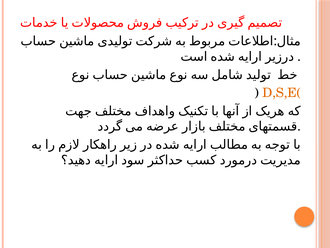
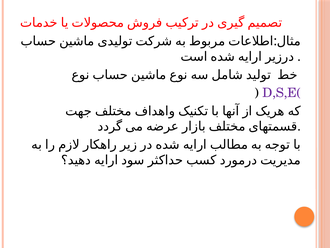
D,S,E( colour: orange -> purple
